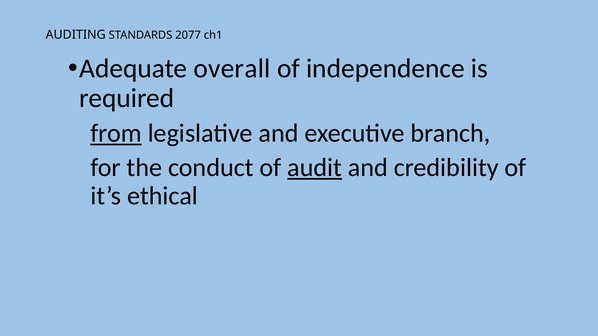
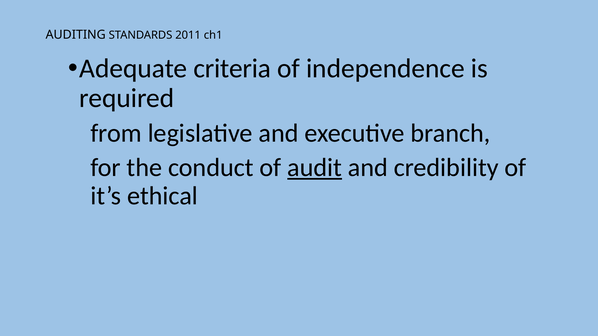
2077: 2077 -> 2011
overall: overall -> criteria
from underline: present -> none
